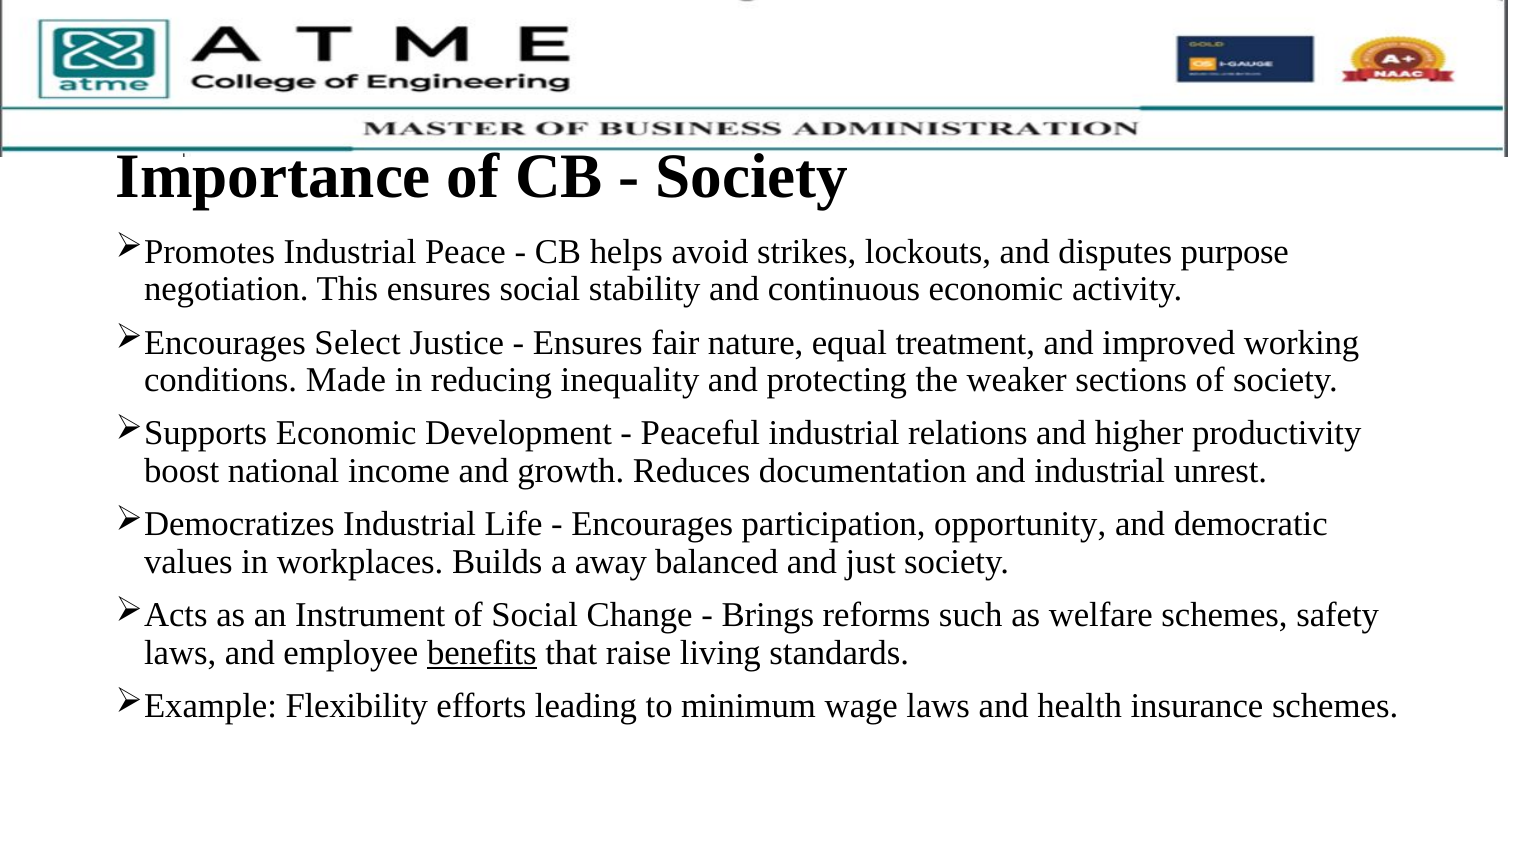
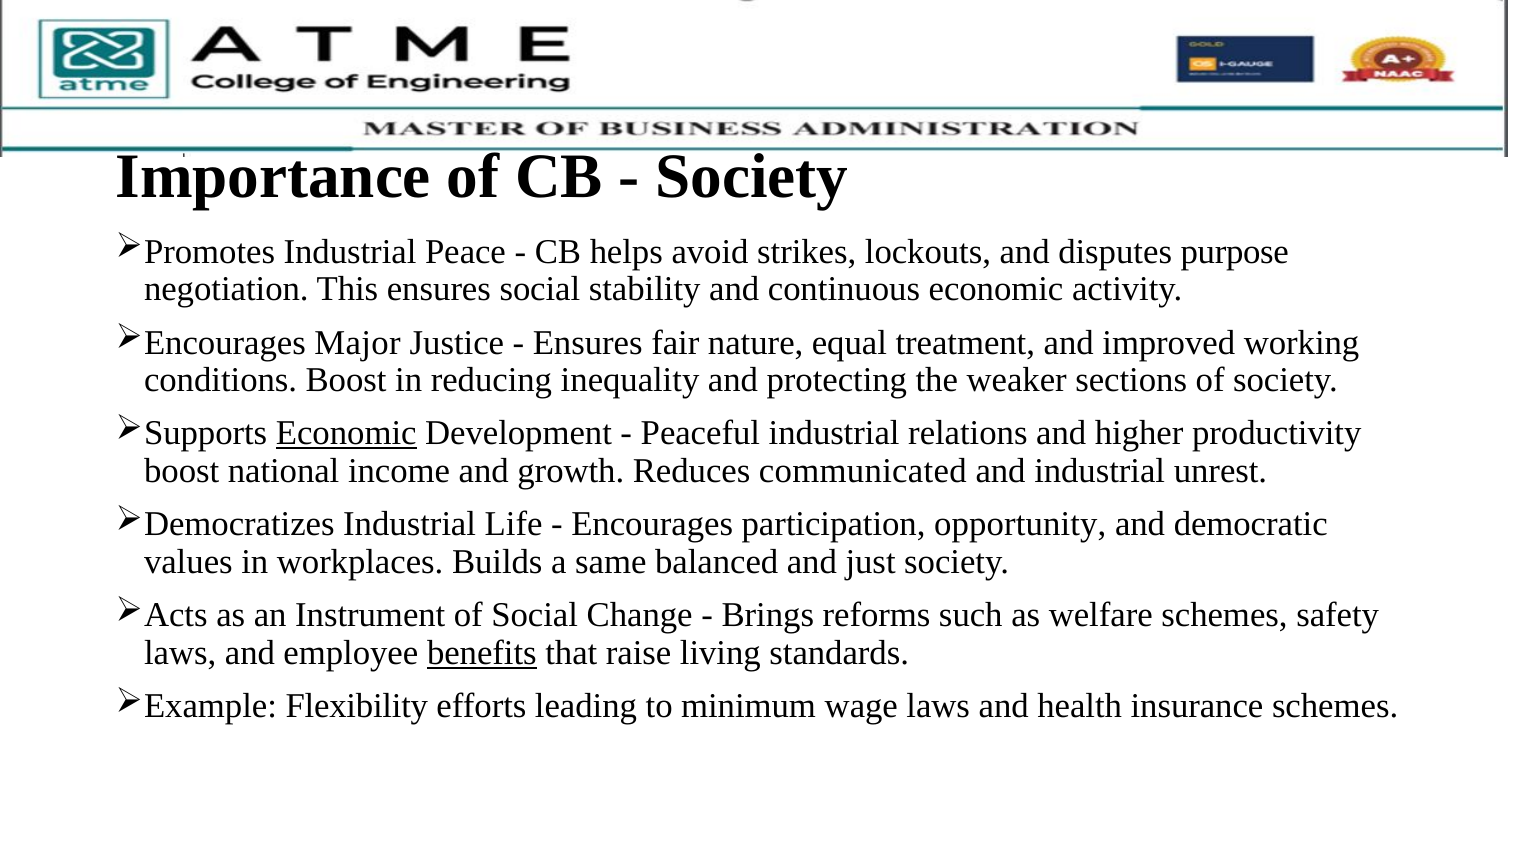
Select: Select -> Major
conditions Made: Made -> Boost
Economic at (346, 433) underline: none -> present
documentation: documentation -> communicated
away: away -> same
